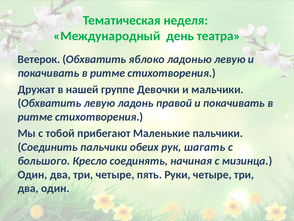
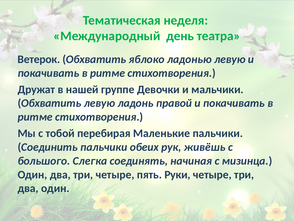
прибегают: прибегают -> перебирая
шагать: шагать -> живёшь
Кресло: Кресло -> Слегка
